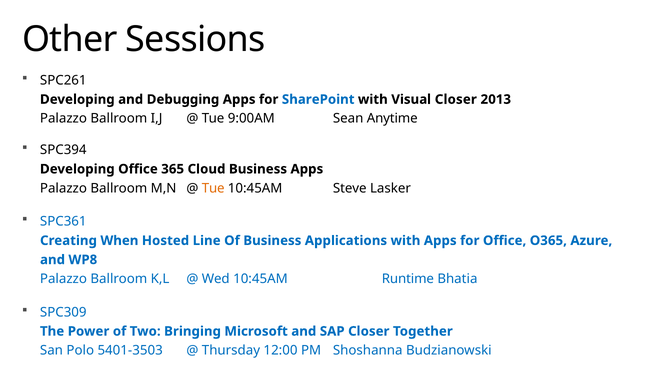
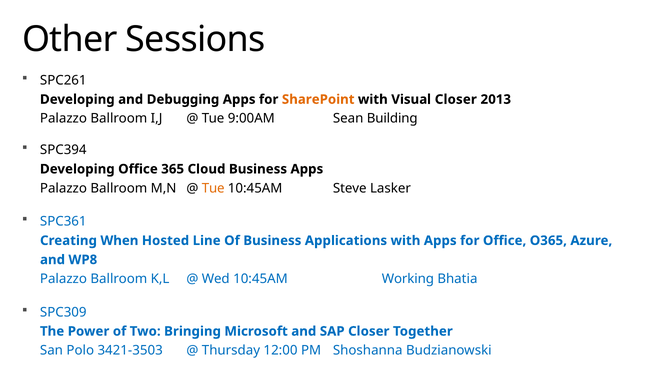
SharePoint colour: blue -> orange
Anytime: Anytime -> Building
Runtime: Runtime -> Working
5401-3503: 5401-3503 -> 3421-3503
